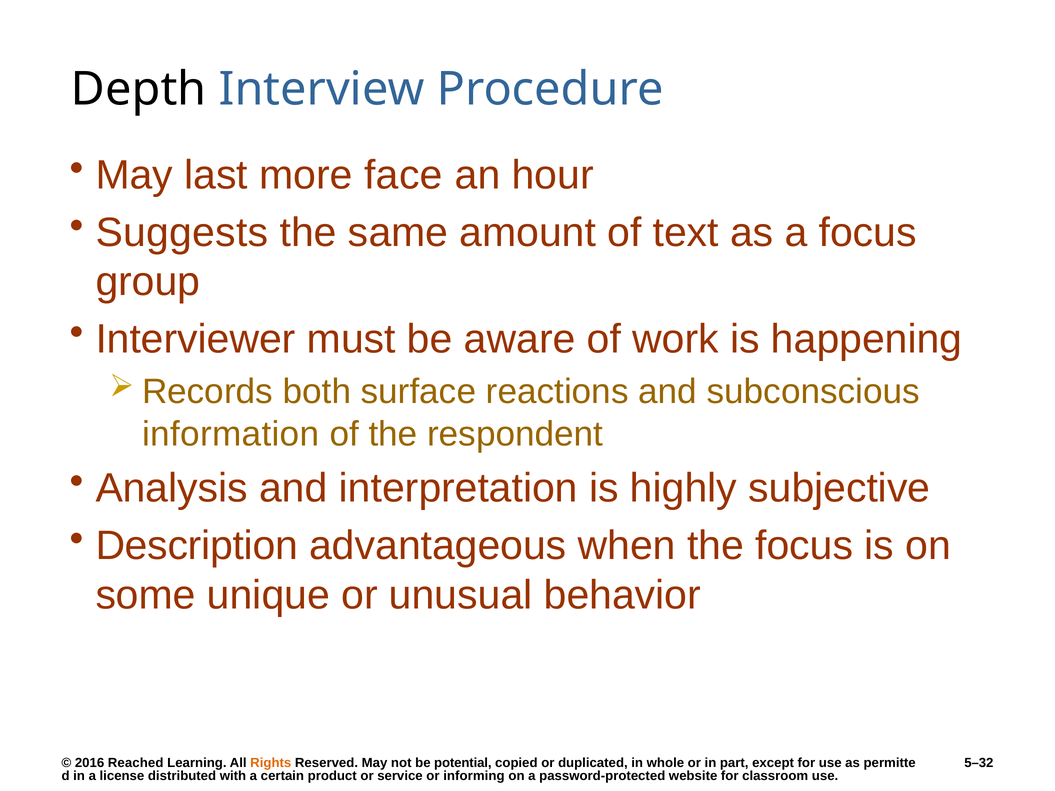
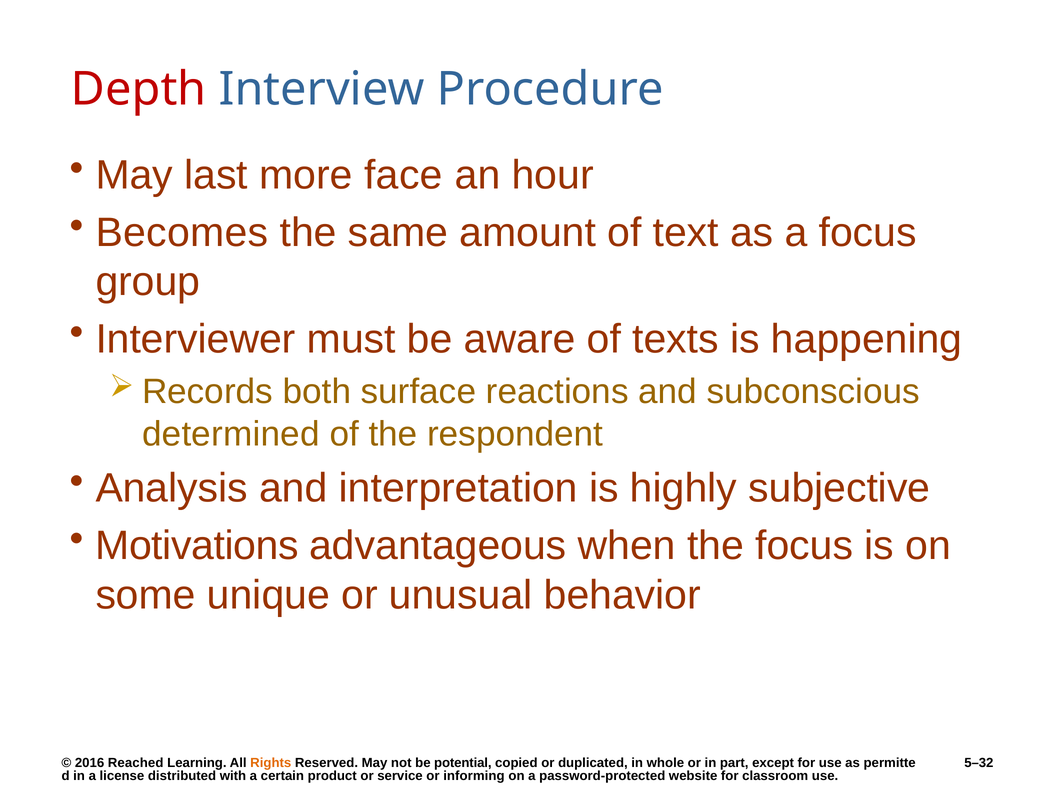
Depth colour: black -> red
Suggests: Suggests -> Becomes
work: work -> texts
information: information -> determined
Description: Description -> Motivations
